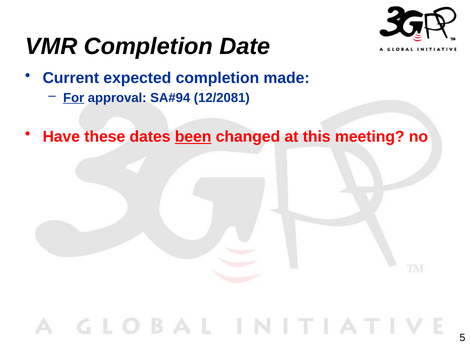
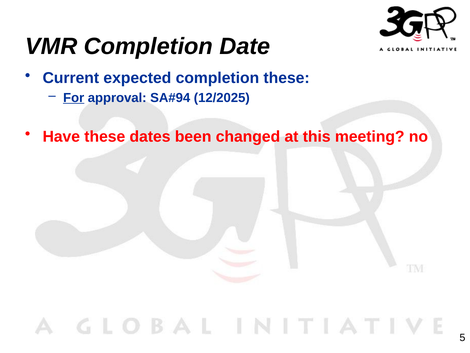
completion made: made -> these
12/2081: 12/2081 -> 12/2025
been underline: present -> none
